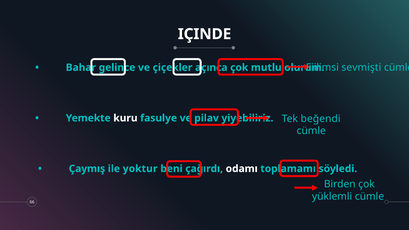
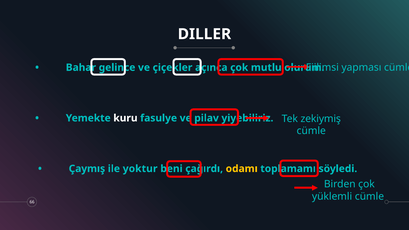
IÇINDE: IÇINDE -> DILLER
sevmişti: sevmişti -> yapması
beğendi: beğendi -> zekiymiş
odamı colour: white -> yellow
